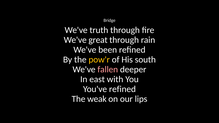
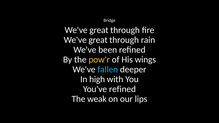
truth at (99, 30): truth -> great
south: south -> wings
fallen colour: pink -> light blue
east: east -> high
